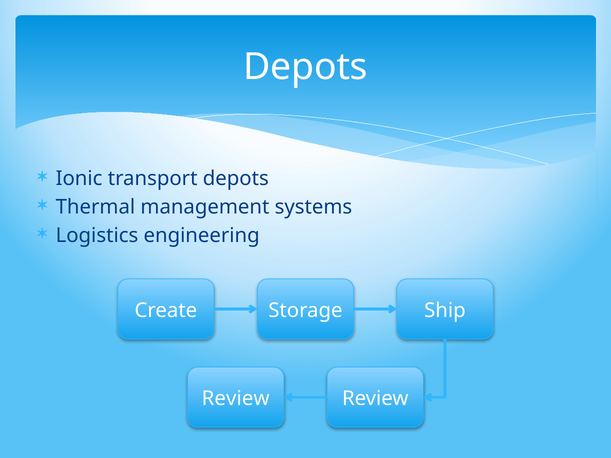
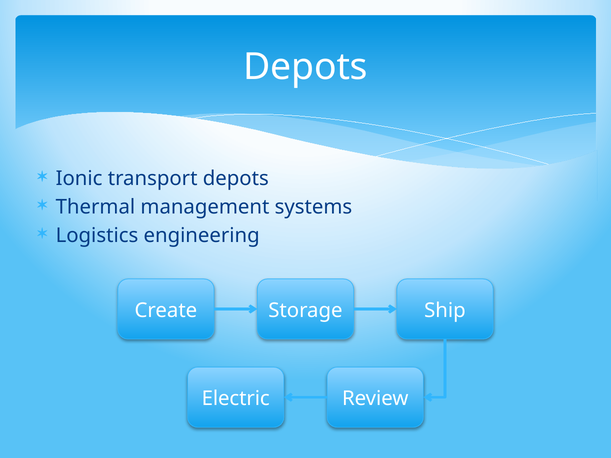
Review at (236, 399): Review -> Electric
